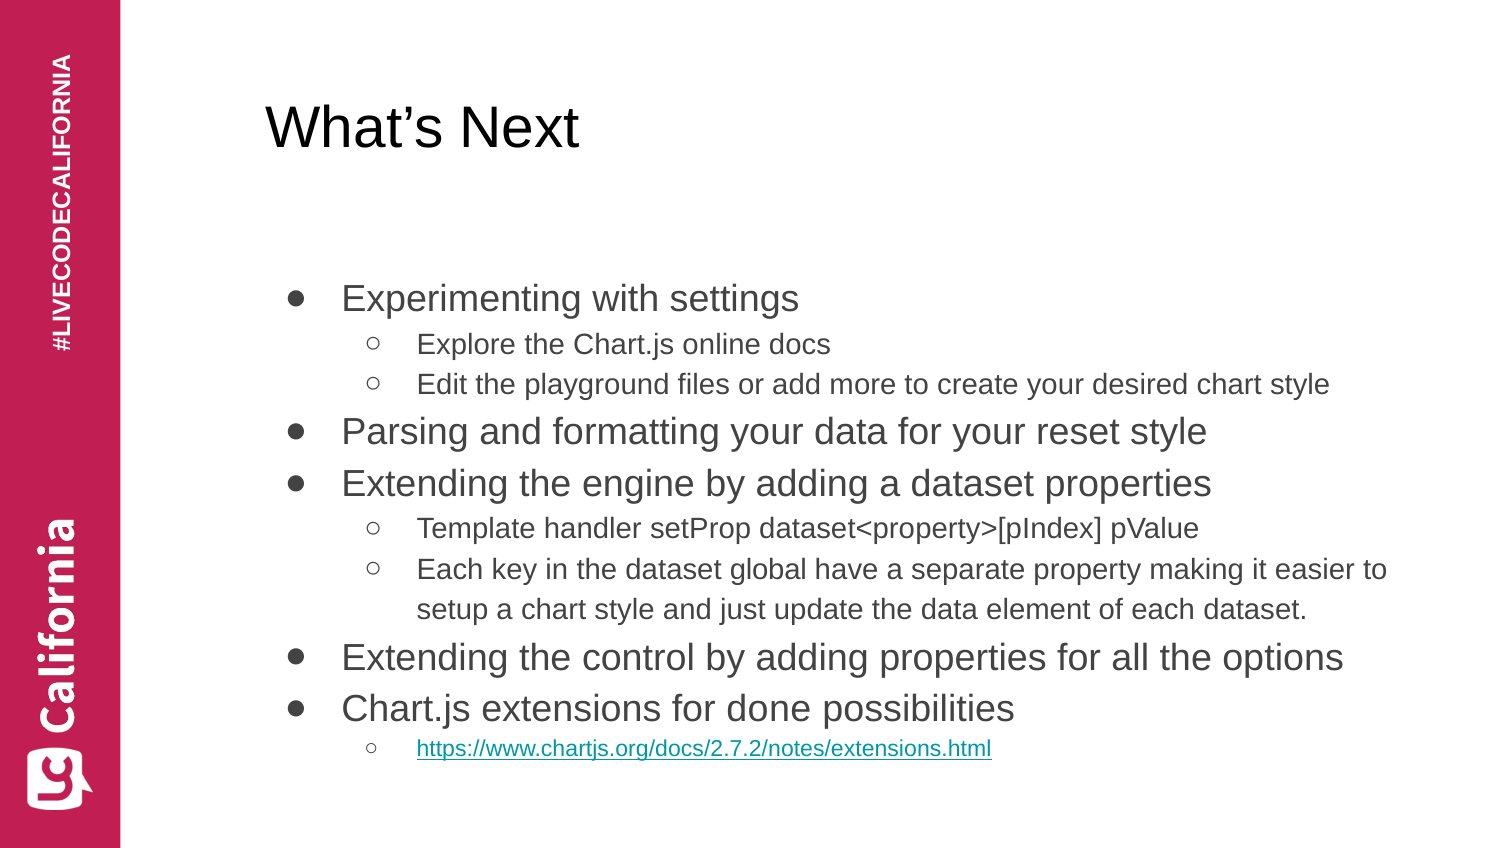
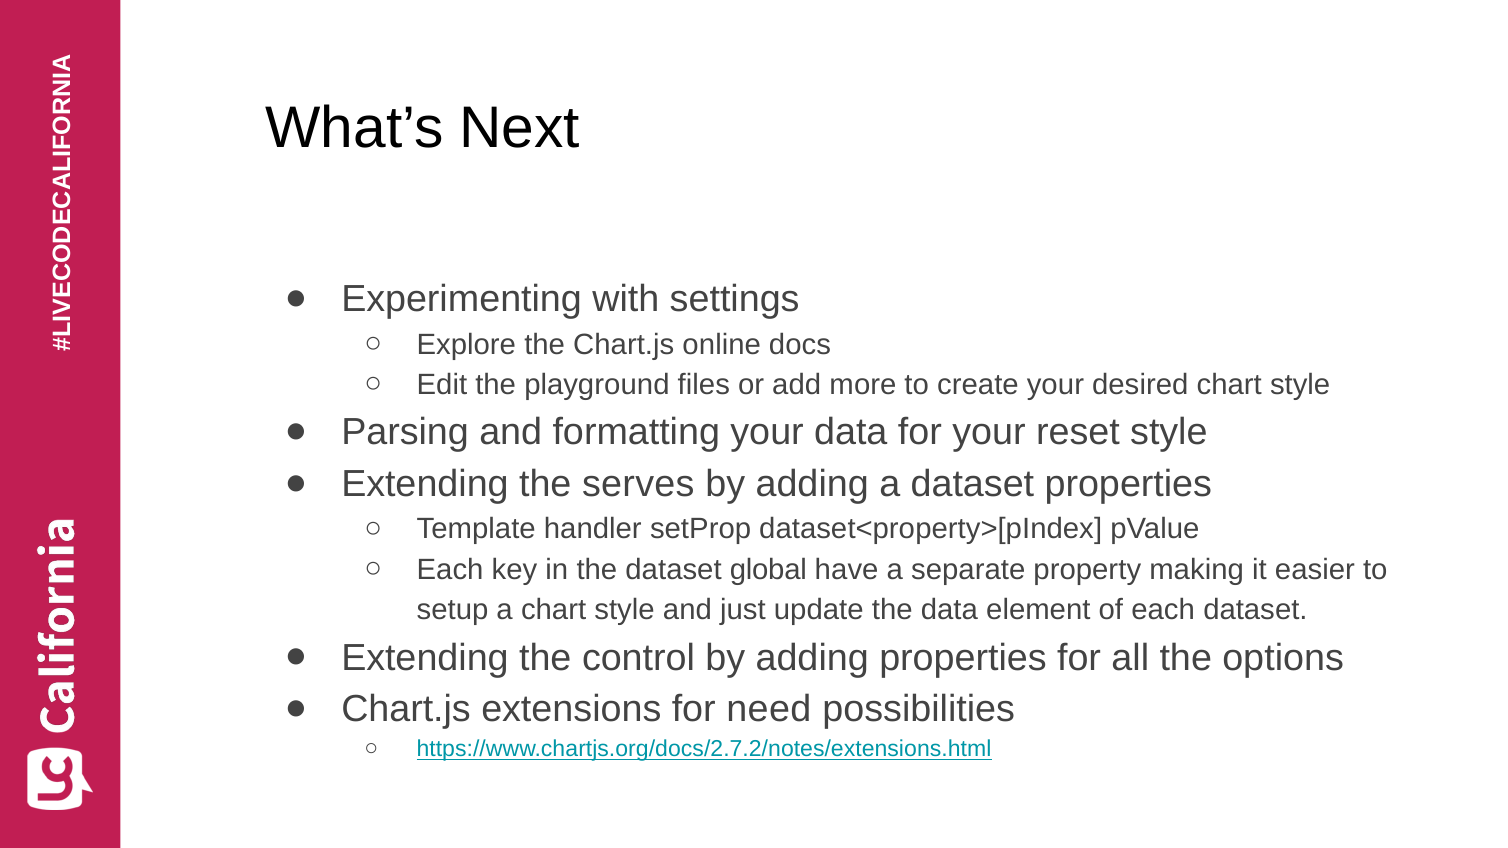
engine: engine -> serves
done: done -> need
